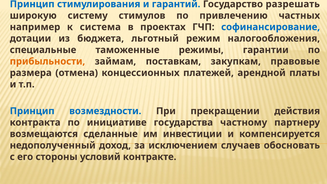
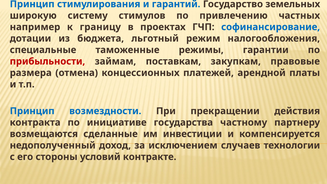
разрешать: разрешать -> земельных
система: система -> границу
прибыльности colour: orange -> red
обосновать: обосновать -> технологии
